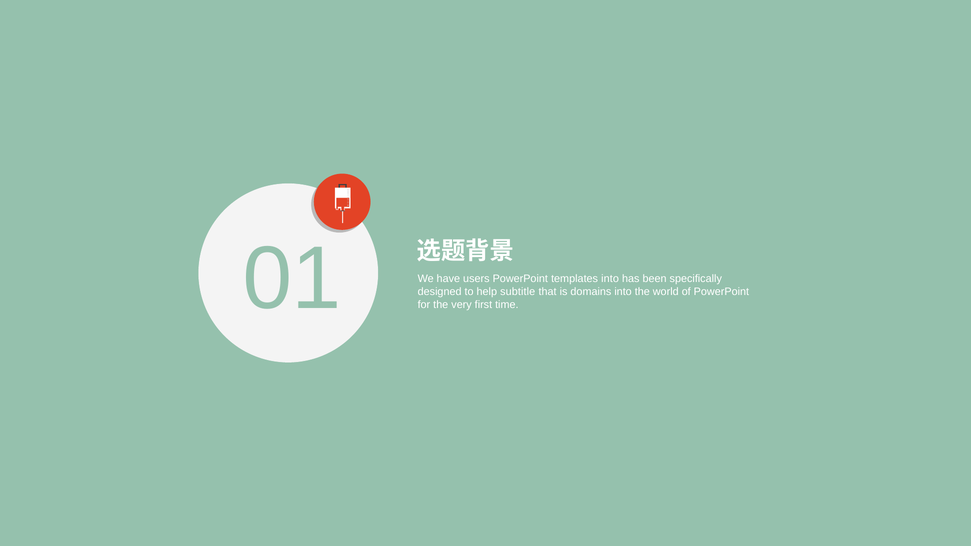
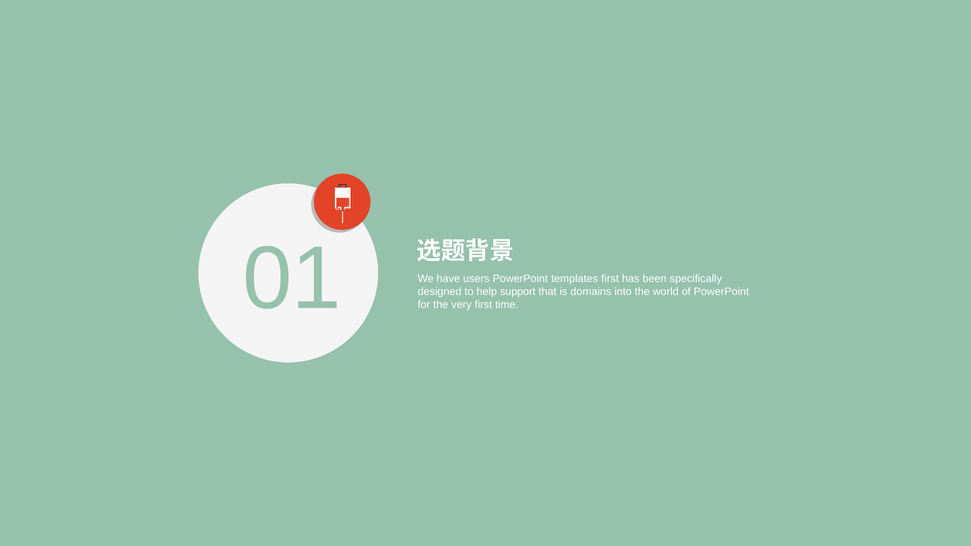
templates into: into -> first
subtitle: subtitle -> support
